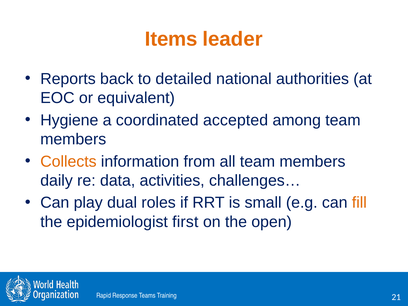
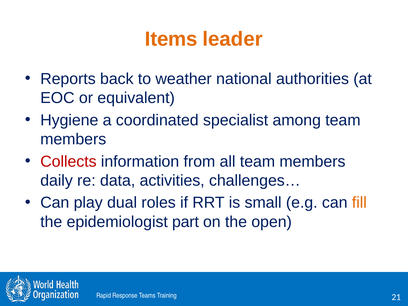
detailed: detailed -> weather
accepted: accepted -> specialist
Collects colour: orange -> red
first: first -> part
